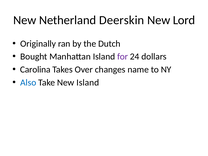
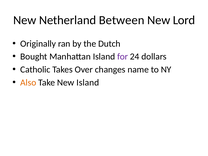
Deerskin: Deerskin -> Between
Carolina: Carolina -> Catholic
Also colour: blue -> orange
